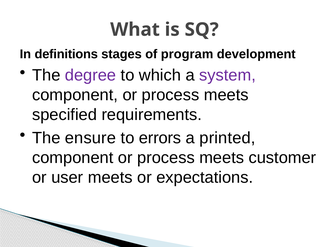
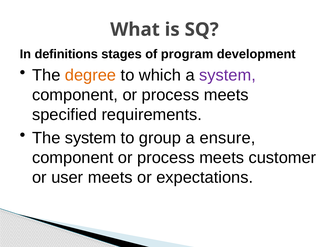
degree colour: purple -> orange
The ensure: ensure -> system
errors: errors -> group
printed: printed -> ensure
